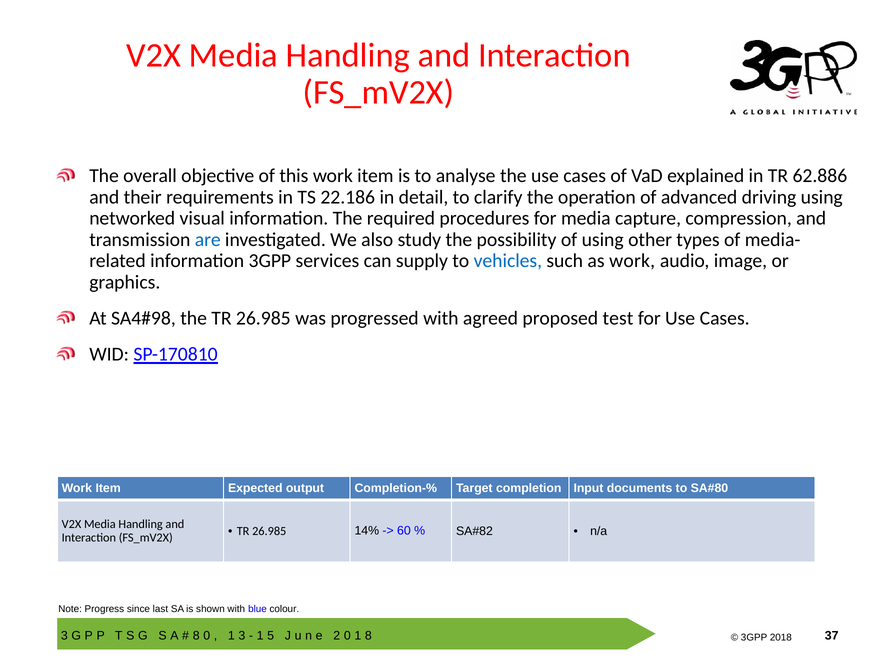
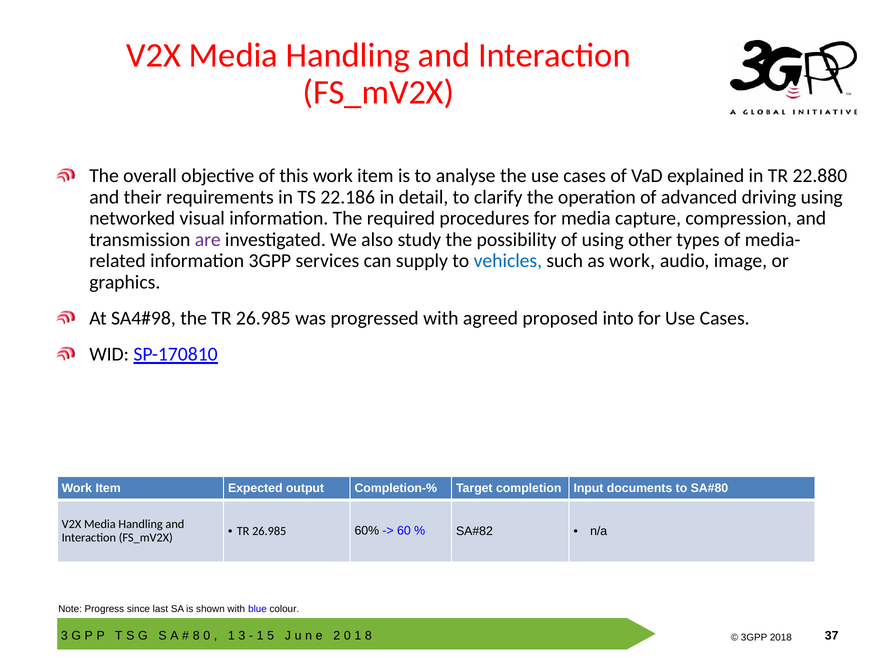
62.886: 62.886 -> 22.880
are colour: blue -> purple
test: test -> into
14%: 14% -> 60%
